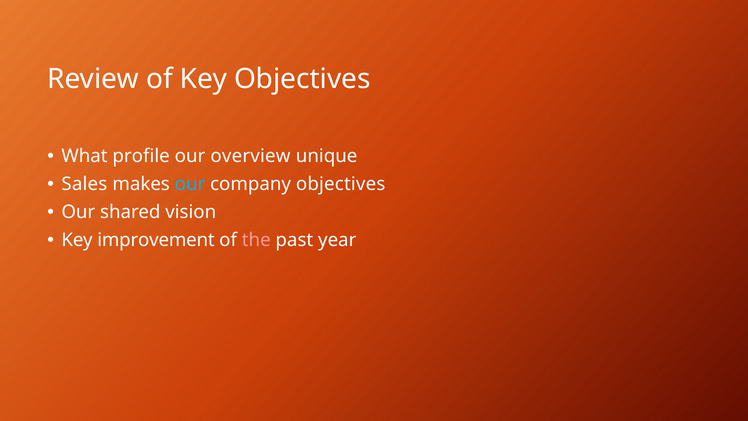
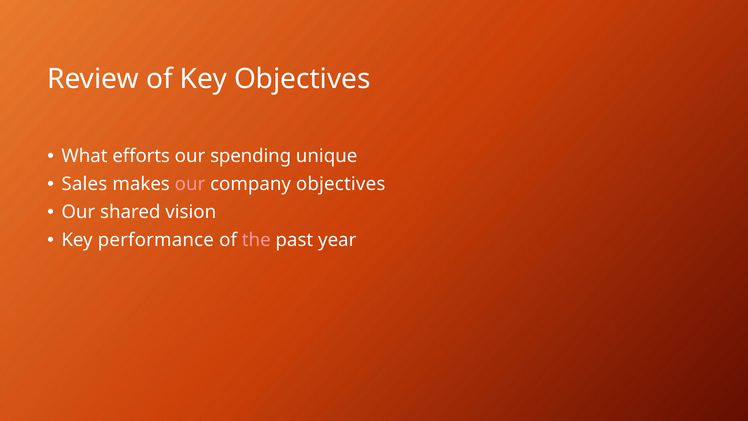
profile: profile -> efforts
overview: overview -> spending
our at (190, 184) colour: light blue -> pink
improvement: improvement -> performance
